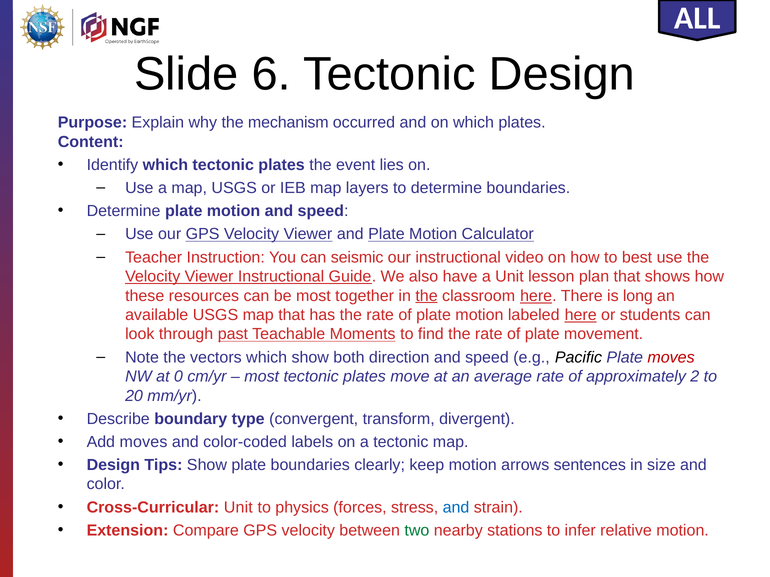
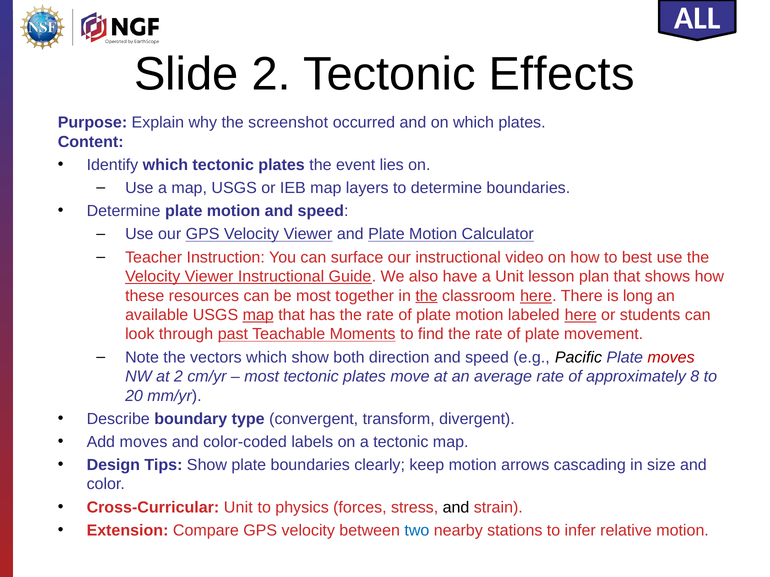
Slide 6: 6 -> 2
Tectonic Design: Design -> Effects
mechanism: mechanism -> screenshot
seismic: seismic -> surface
map at (258, 315) underline: none -> present
at 0: 0 -> 2
2: 2 -> 8
sentences: sentences -> cascading
and at (456, 508) colour: blue -> black
two colour: green -> blue
